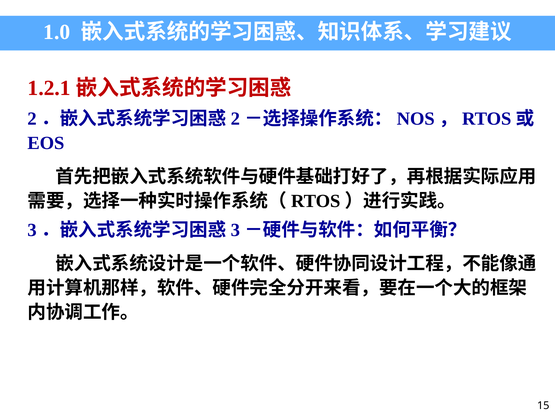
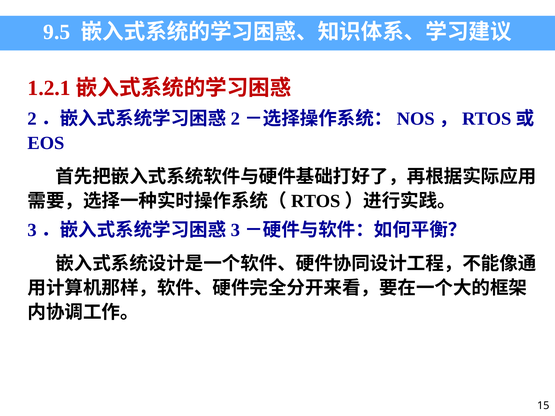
1.0: 1.0 -> 9.5
